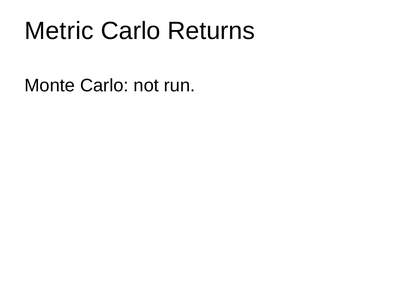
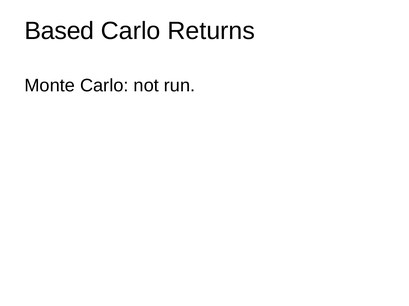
Metric: Metric -> Based
